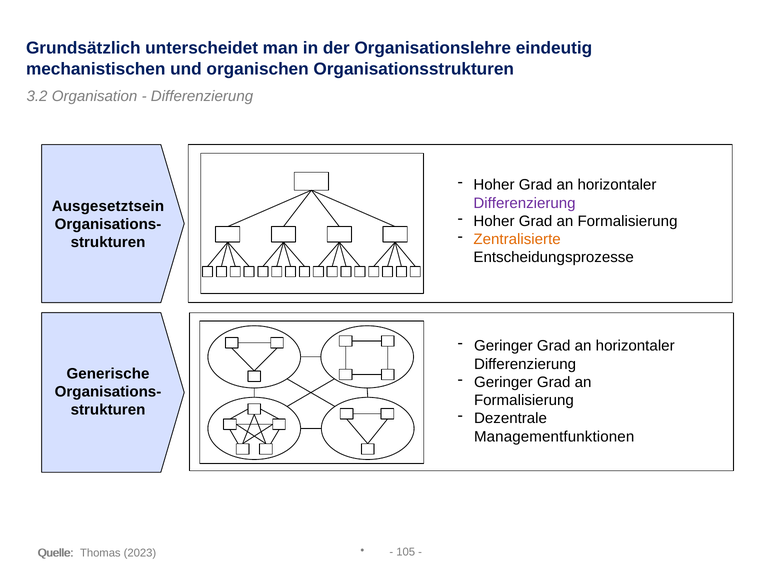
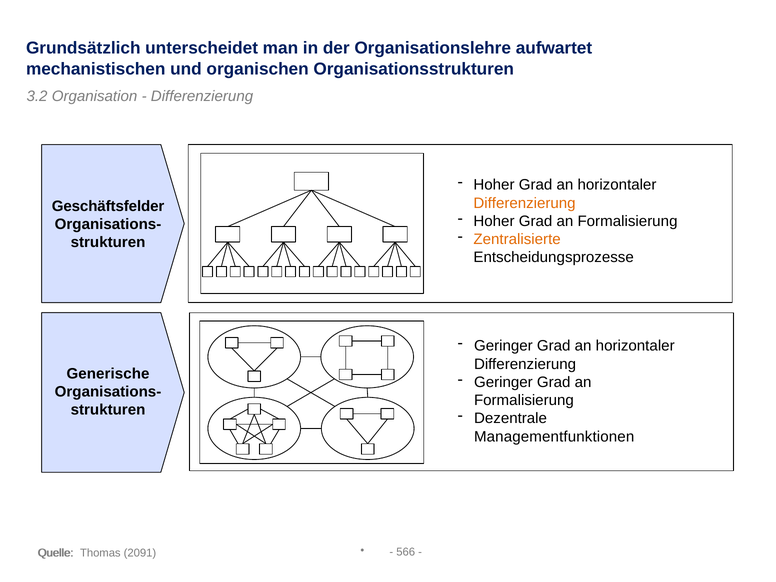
eindeutig: eindeutig -> aufwartet
Differenzierung at (525, 203) colour: purple -> orange
Ausgesetztsein: Ausgesetztsein -> Geschäftsfelder
105: 105 -> 566
2023: 2023 -> 2091
